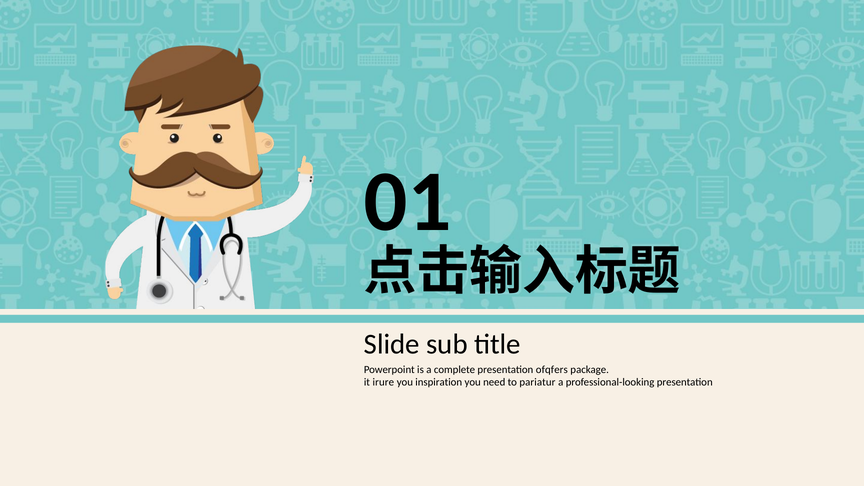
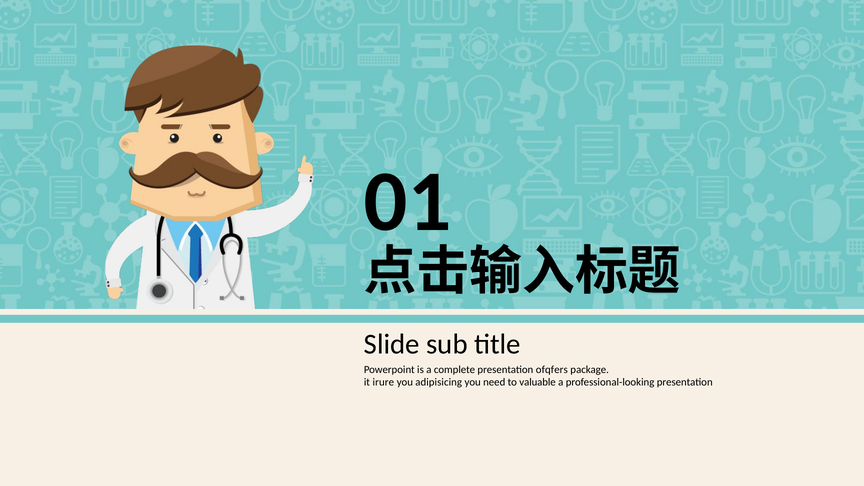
inspiration: inspiration -> adipisicing
pariatur: pariatur -> valuable
